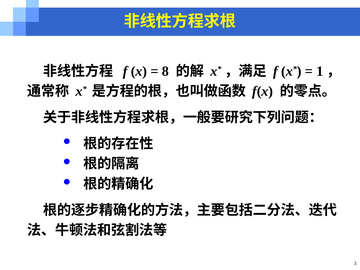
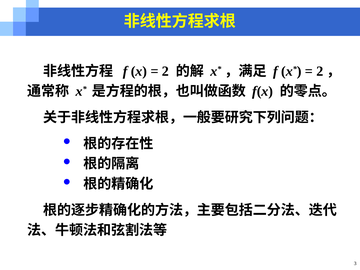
8 at (165, 71): 8 -> 2
1 at (320, 71): 1 -> 2
